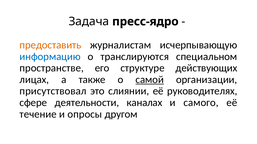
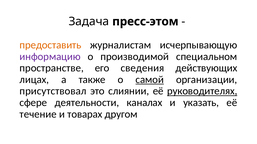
пресс-ядро: пресс-ядро -> пресс-этом
информацию colour: blue -> purple
транслируются: транслируются -> производимой
структуре: структуре -> сведения
руководителях underline: none -> present
самого: самого -> указать
опросы: опросы -> товарах
